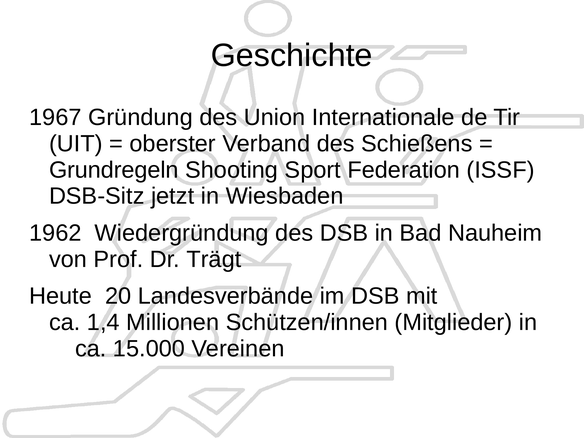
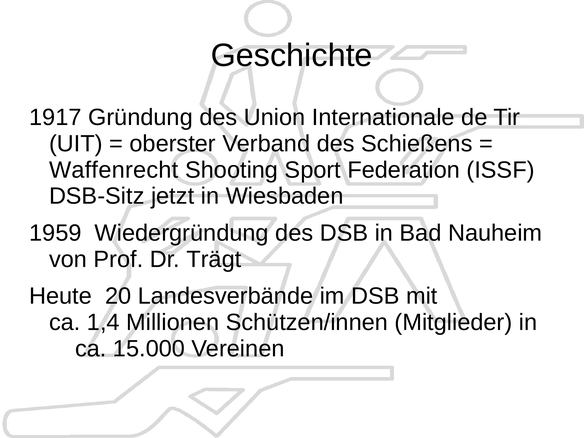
1967: 1967 -> 1917
Grundregeln: Grundregeln -> Waffenrecht
1962: 1962 -> 1959
